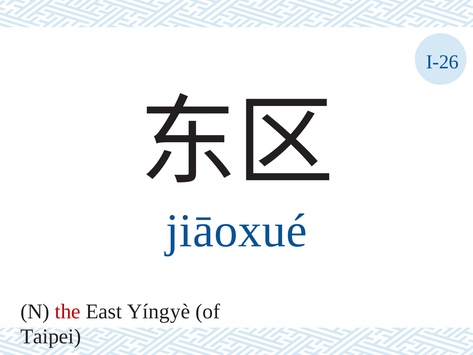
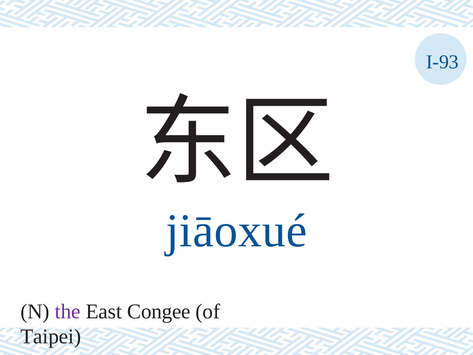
I-26: I-26 -> I-93
the colour: red -> purple
Yíngyè: Yíngyè -> Congee
